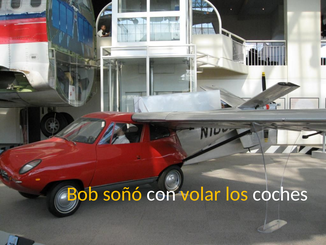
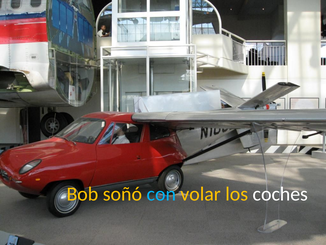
con colour: white -> light blue
